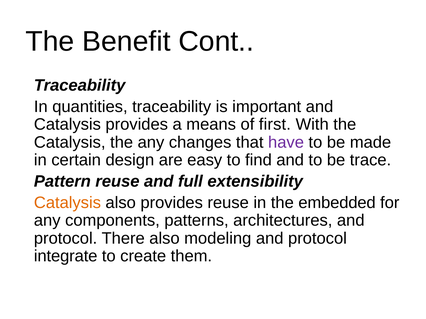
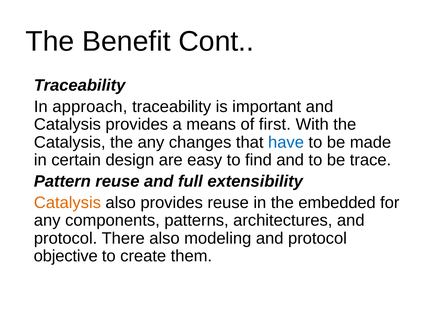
quantities: quantities -> approach
have colour: purple -> blue
integrate: integrate -> objective
